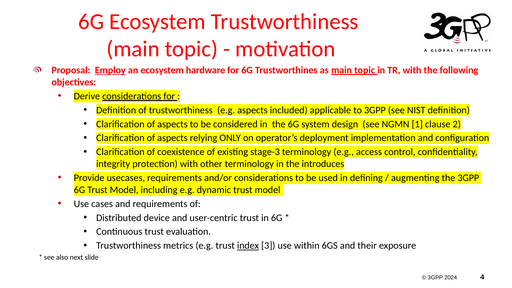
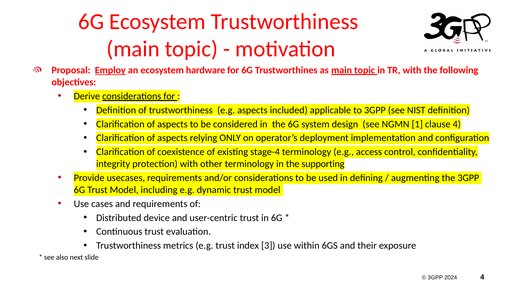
clause 2: 2 -> 4
stage-3: stage-3 -> stage-4
introduces: introduces -> supporting
index underline: present -> none
